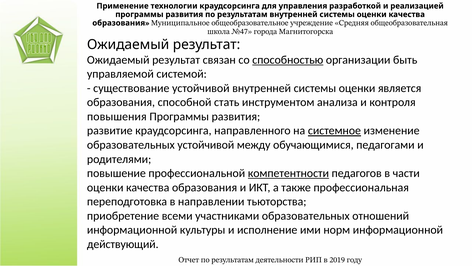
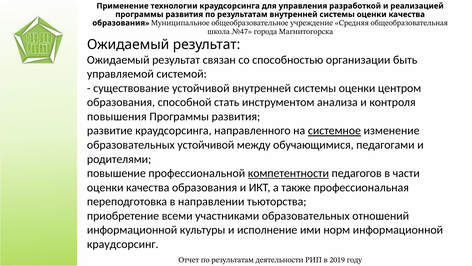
способностью underline: present -> none
является: является -> центром
действующий: действующий -> краудсорсинг
